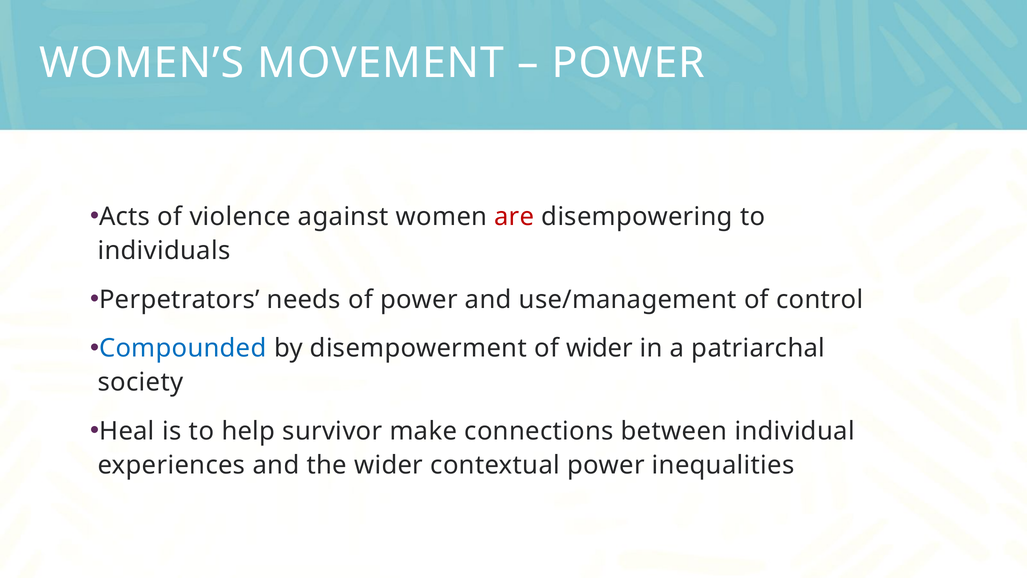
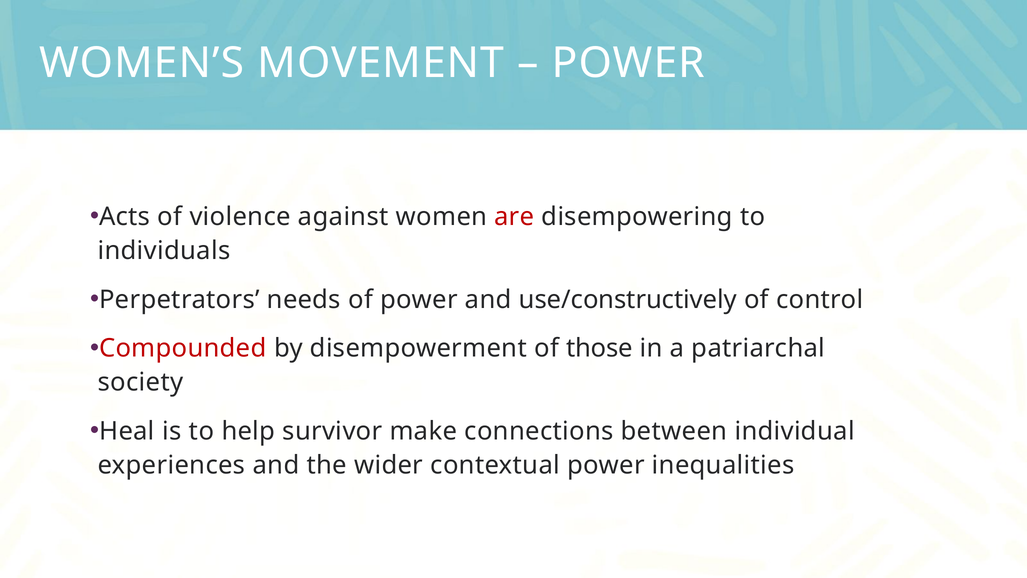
use/management: use/management -> use/constructively
Compounded colour: blue -> red
of wider: wider -> those
